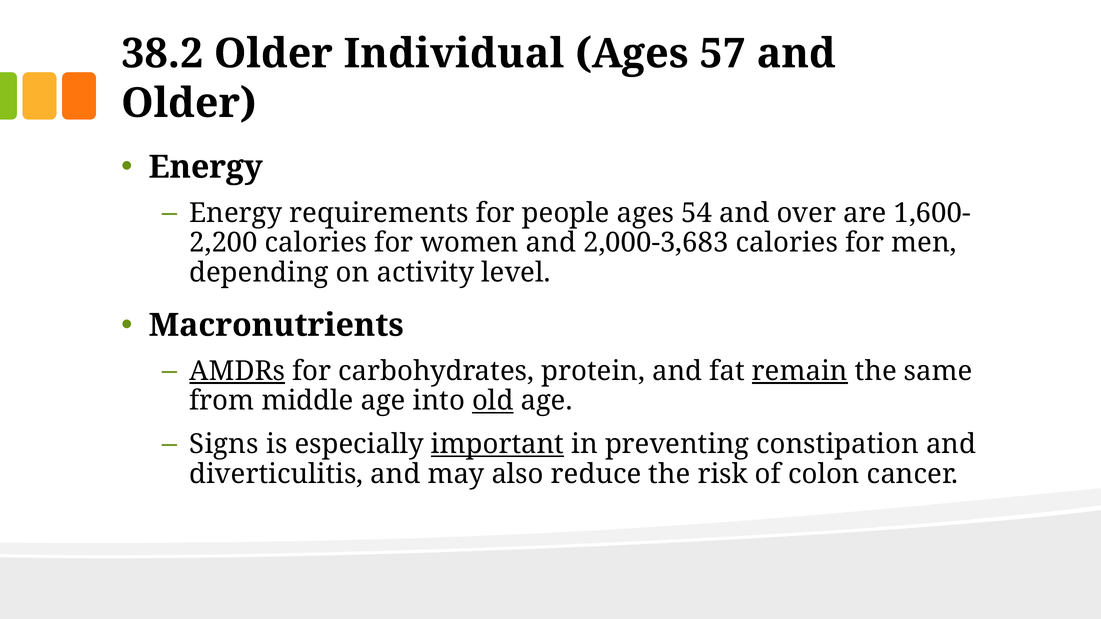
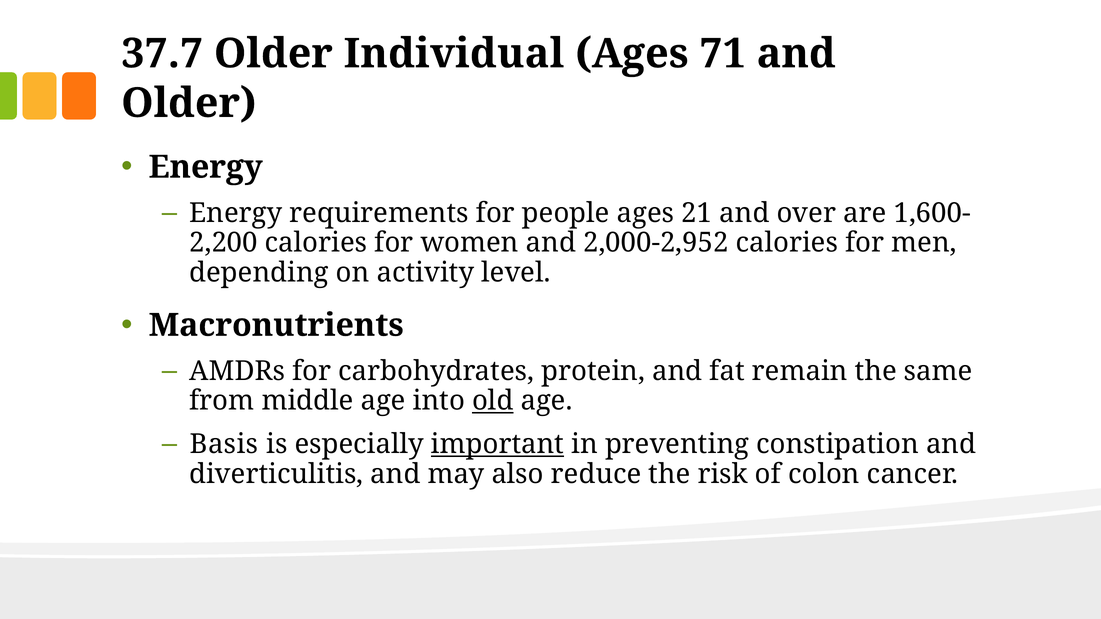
38.2: 38.2 -> 37.7
57: 57 -> 71
54: 54 -> 21
2,000-3,683: 2,000-3,683 -> 2,000-2,952
AMDRs underline: present -> none
remain underline: present -> none
Signs: Signs -> Basis
